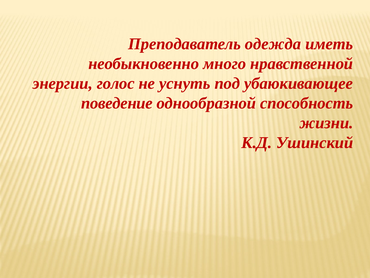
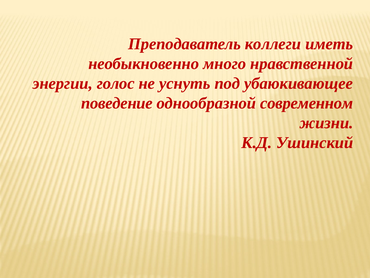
одежда: одежда -> коллеги
способность: способность -> современном
